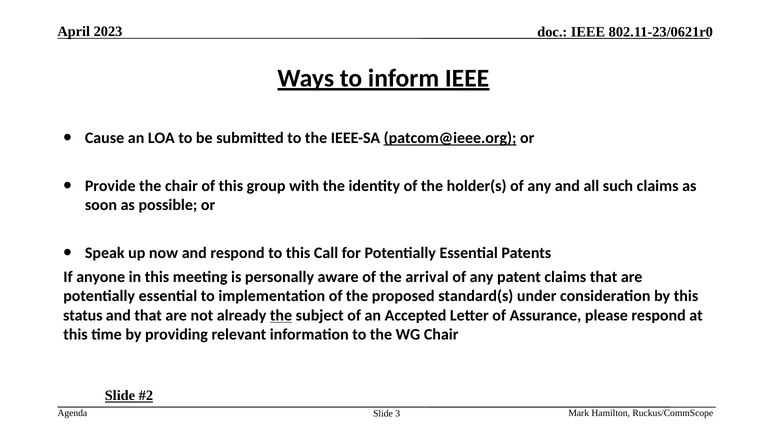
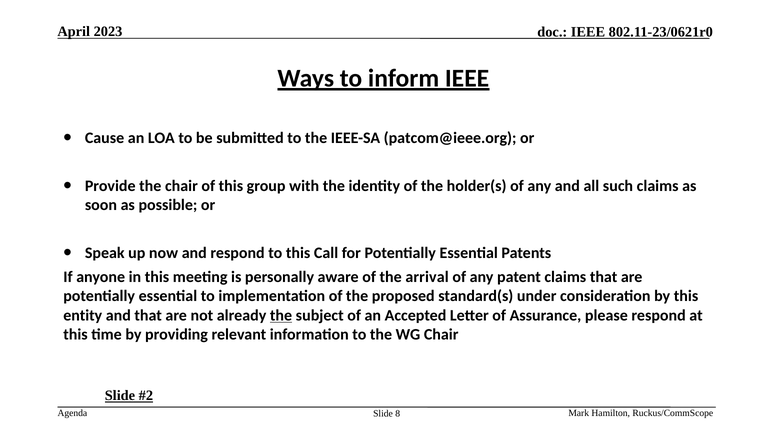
patcom@ieee.org underline: present -> none
status: status -> entity
3: 3 -> 8
